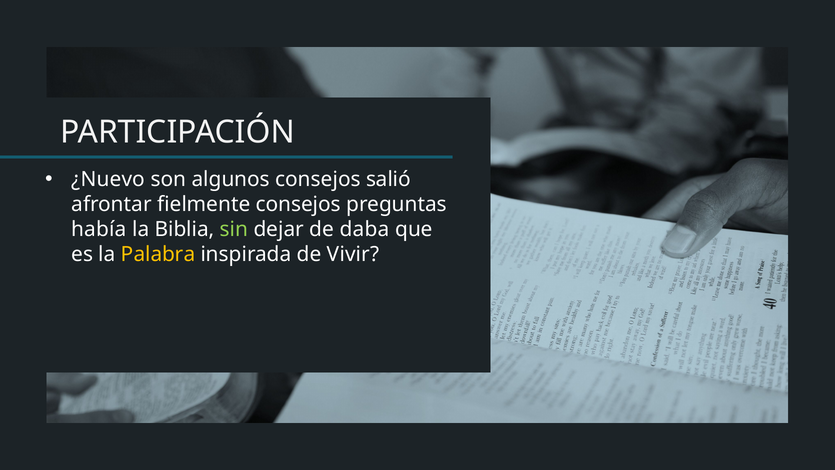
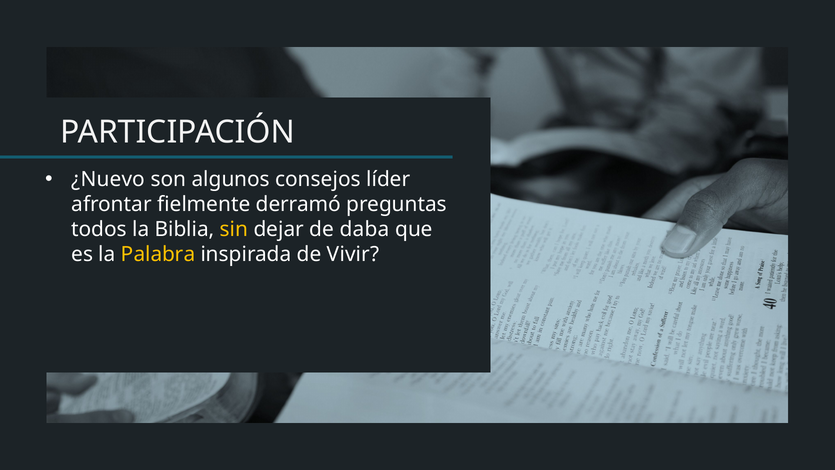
salió: salió -> líder
fielmente consejos: consejos -> derramó
había: había -> todos
sin colour: light green -> yellow
